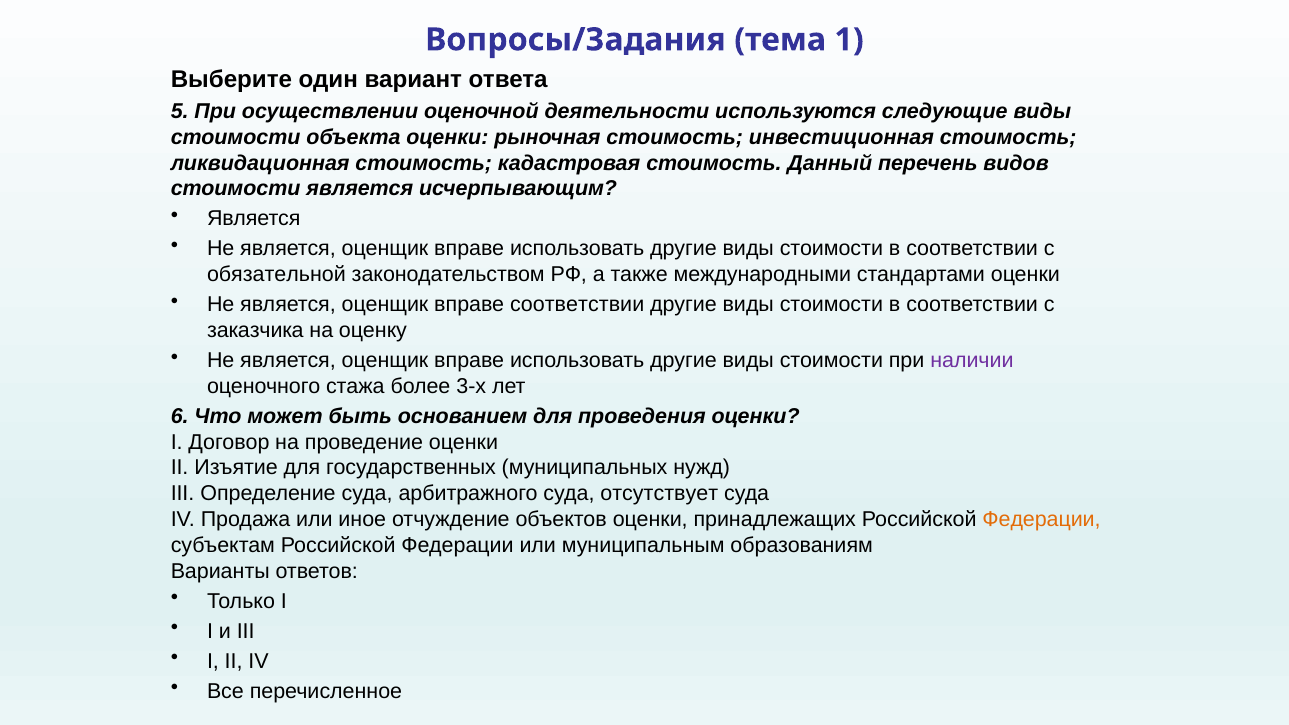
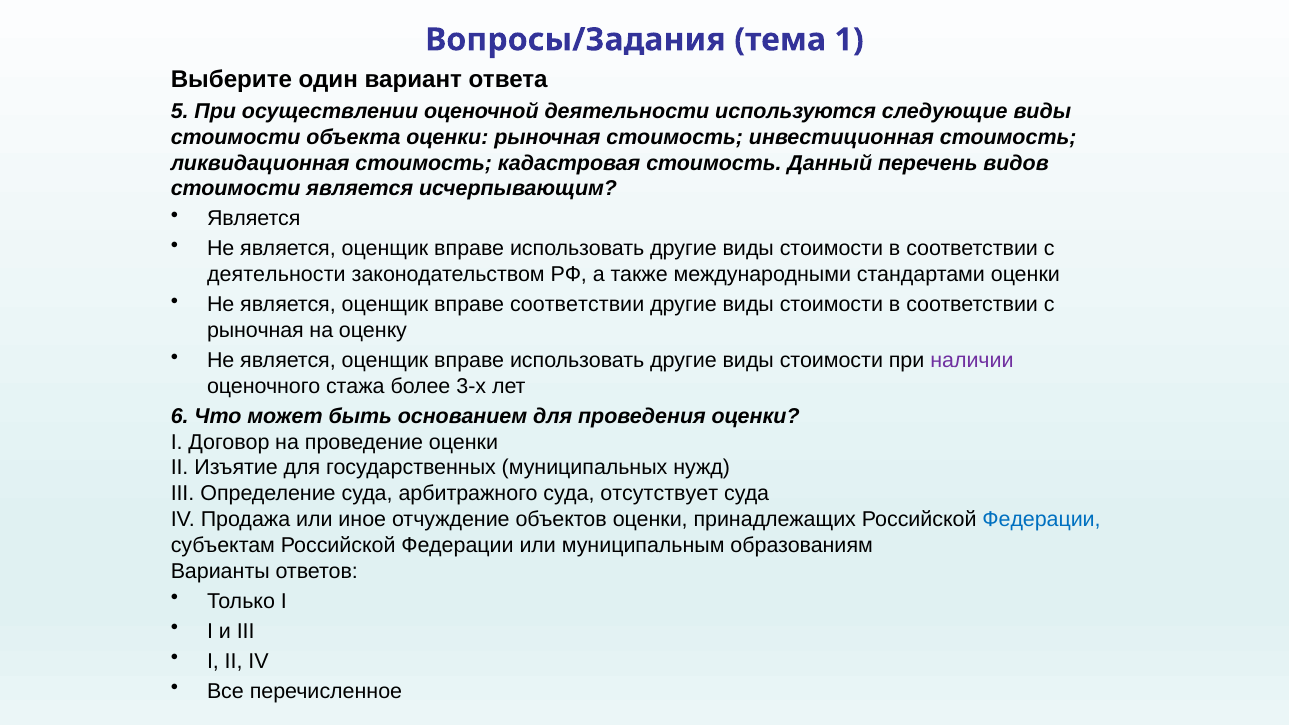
обязательной at (276, 275): обязательной -> деятельности
заказчика at (255, 331): заказчика -> рыночная
Федерации at (1042, 519) colour: orange -> blue
